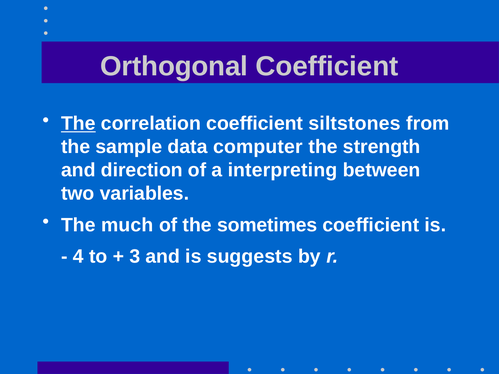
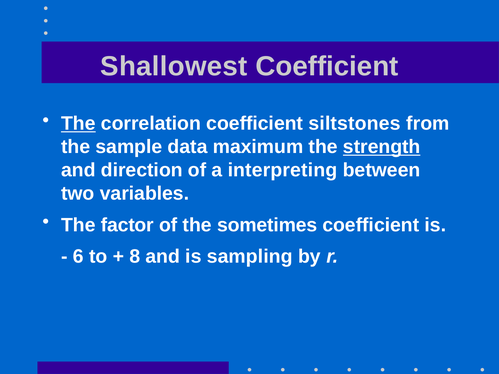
Orthogonal: Orthogonal -> Shallowest
computer: computer -> maximum
strength underline: none -> present
much: much -> factor
4: 4 -> 6
3: 3 -> 8
suggests: suggests -> sampling
